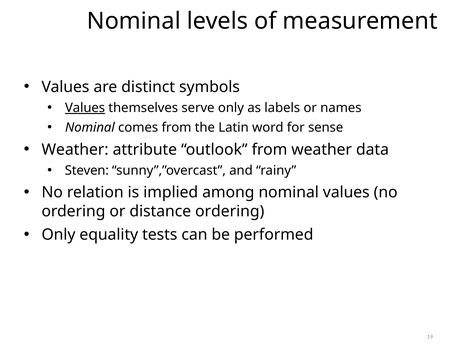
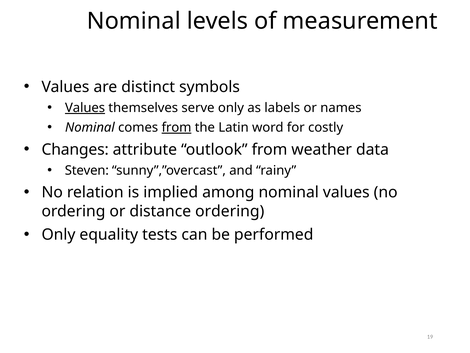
from at (177, 127) underline: none -> present
sense: sense -> costly
Weather at (75, 149): Weather -> Changes
